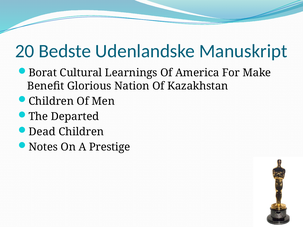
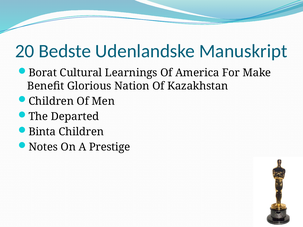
Dead: Dead -> Binta
